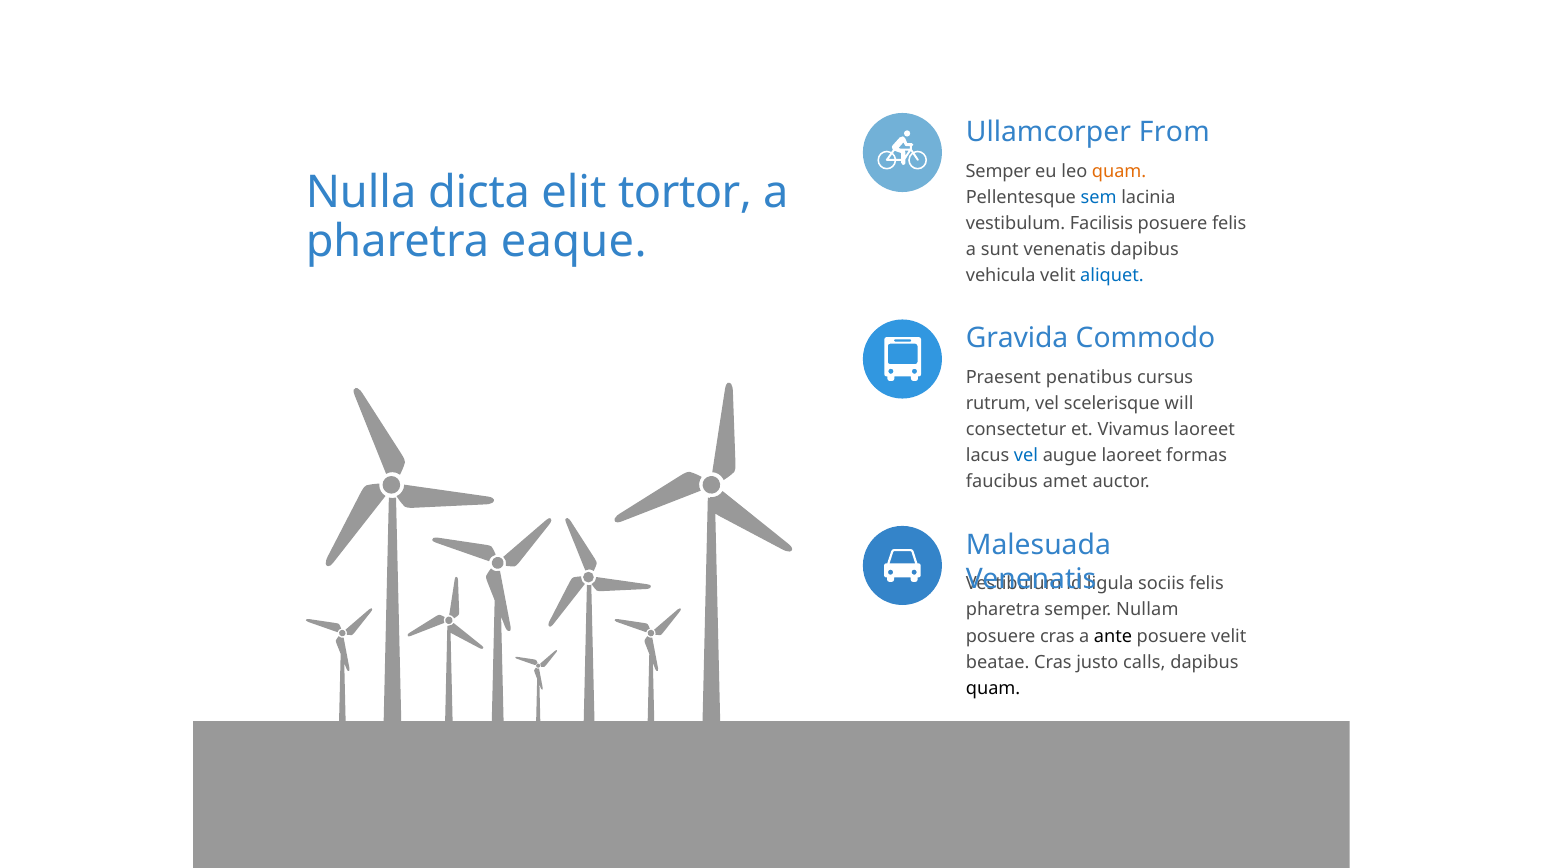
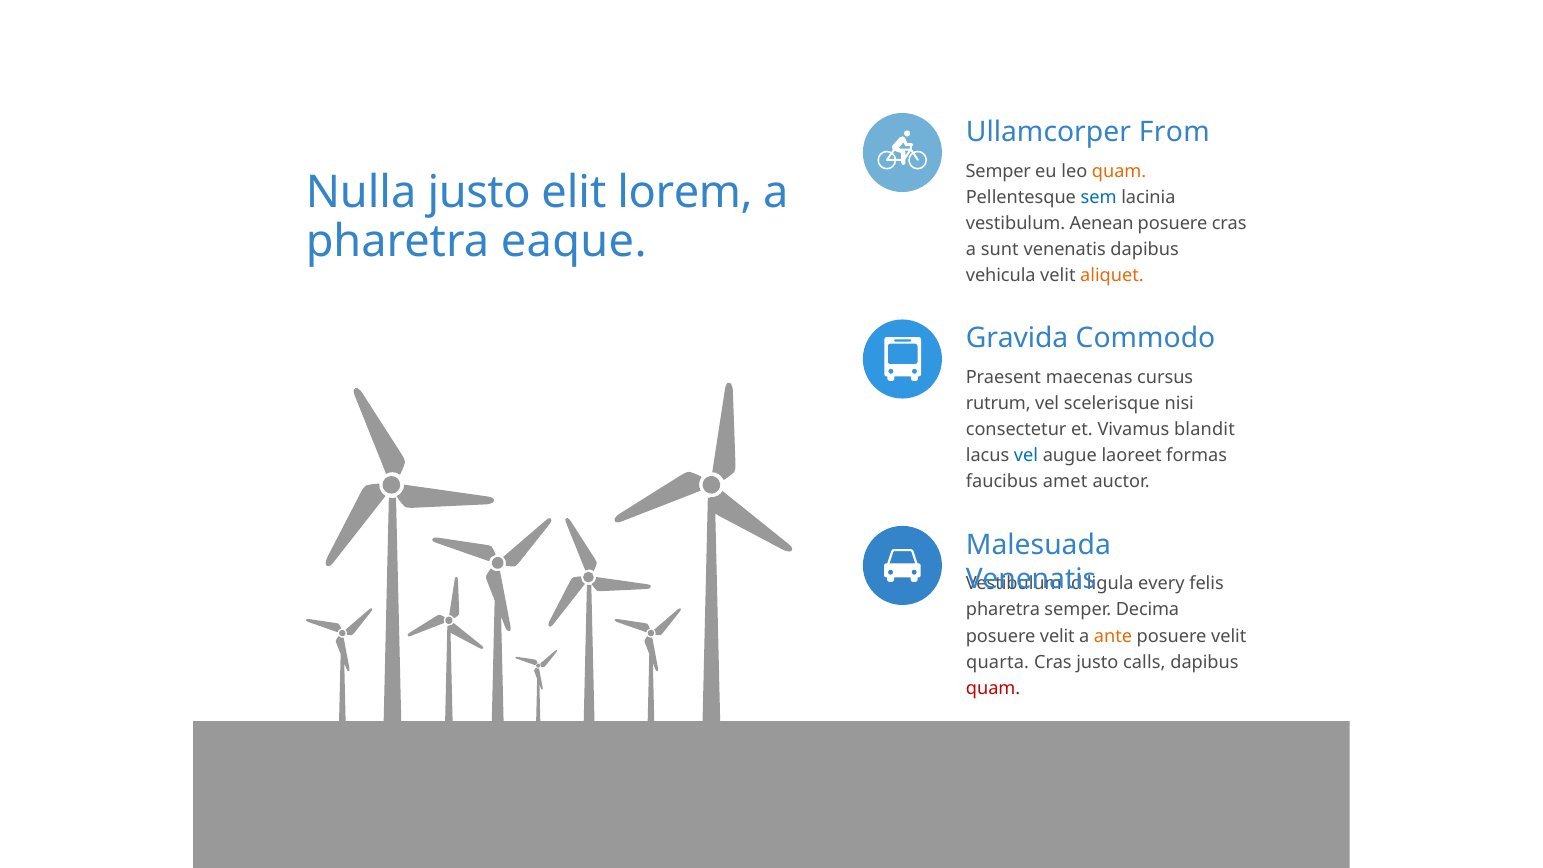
Nulla dicta: dicta -> justo
tortor: tortor -> lorem
Facilisis: Facilisis -> Aenean
posuere felis: felis -> cras
aliquet colour: blue -> orange
penatibus: penatibus -> maecenas
will: will -> nisi
Vivamus laoreet: laoreet -> blandit
sociis: sociis -> every
Nullam: Nullam -> Decima
cras at (1057, 636): cras -> velit
ante colour: black -> orange
beatae: beatae -> quarta
quam at (993, 688) colour: black -> red
